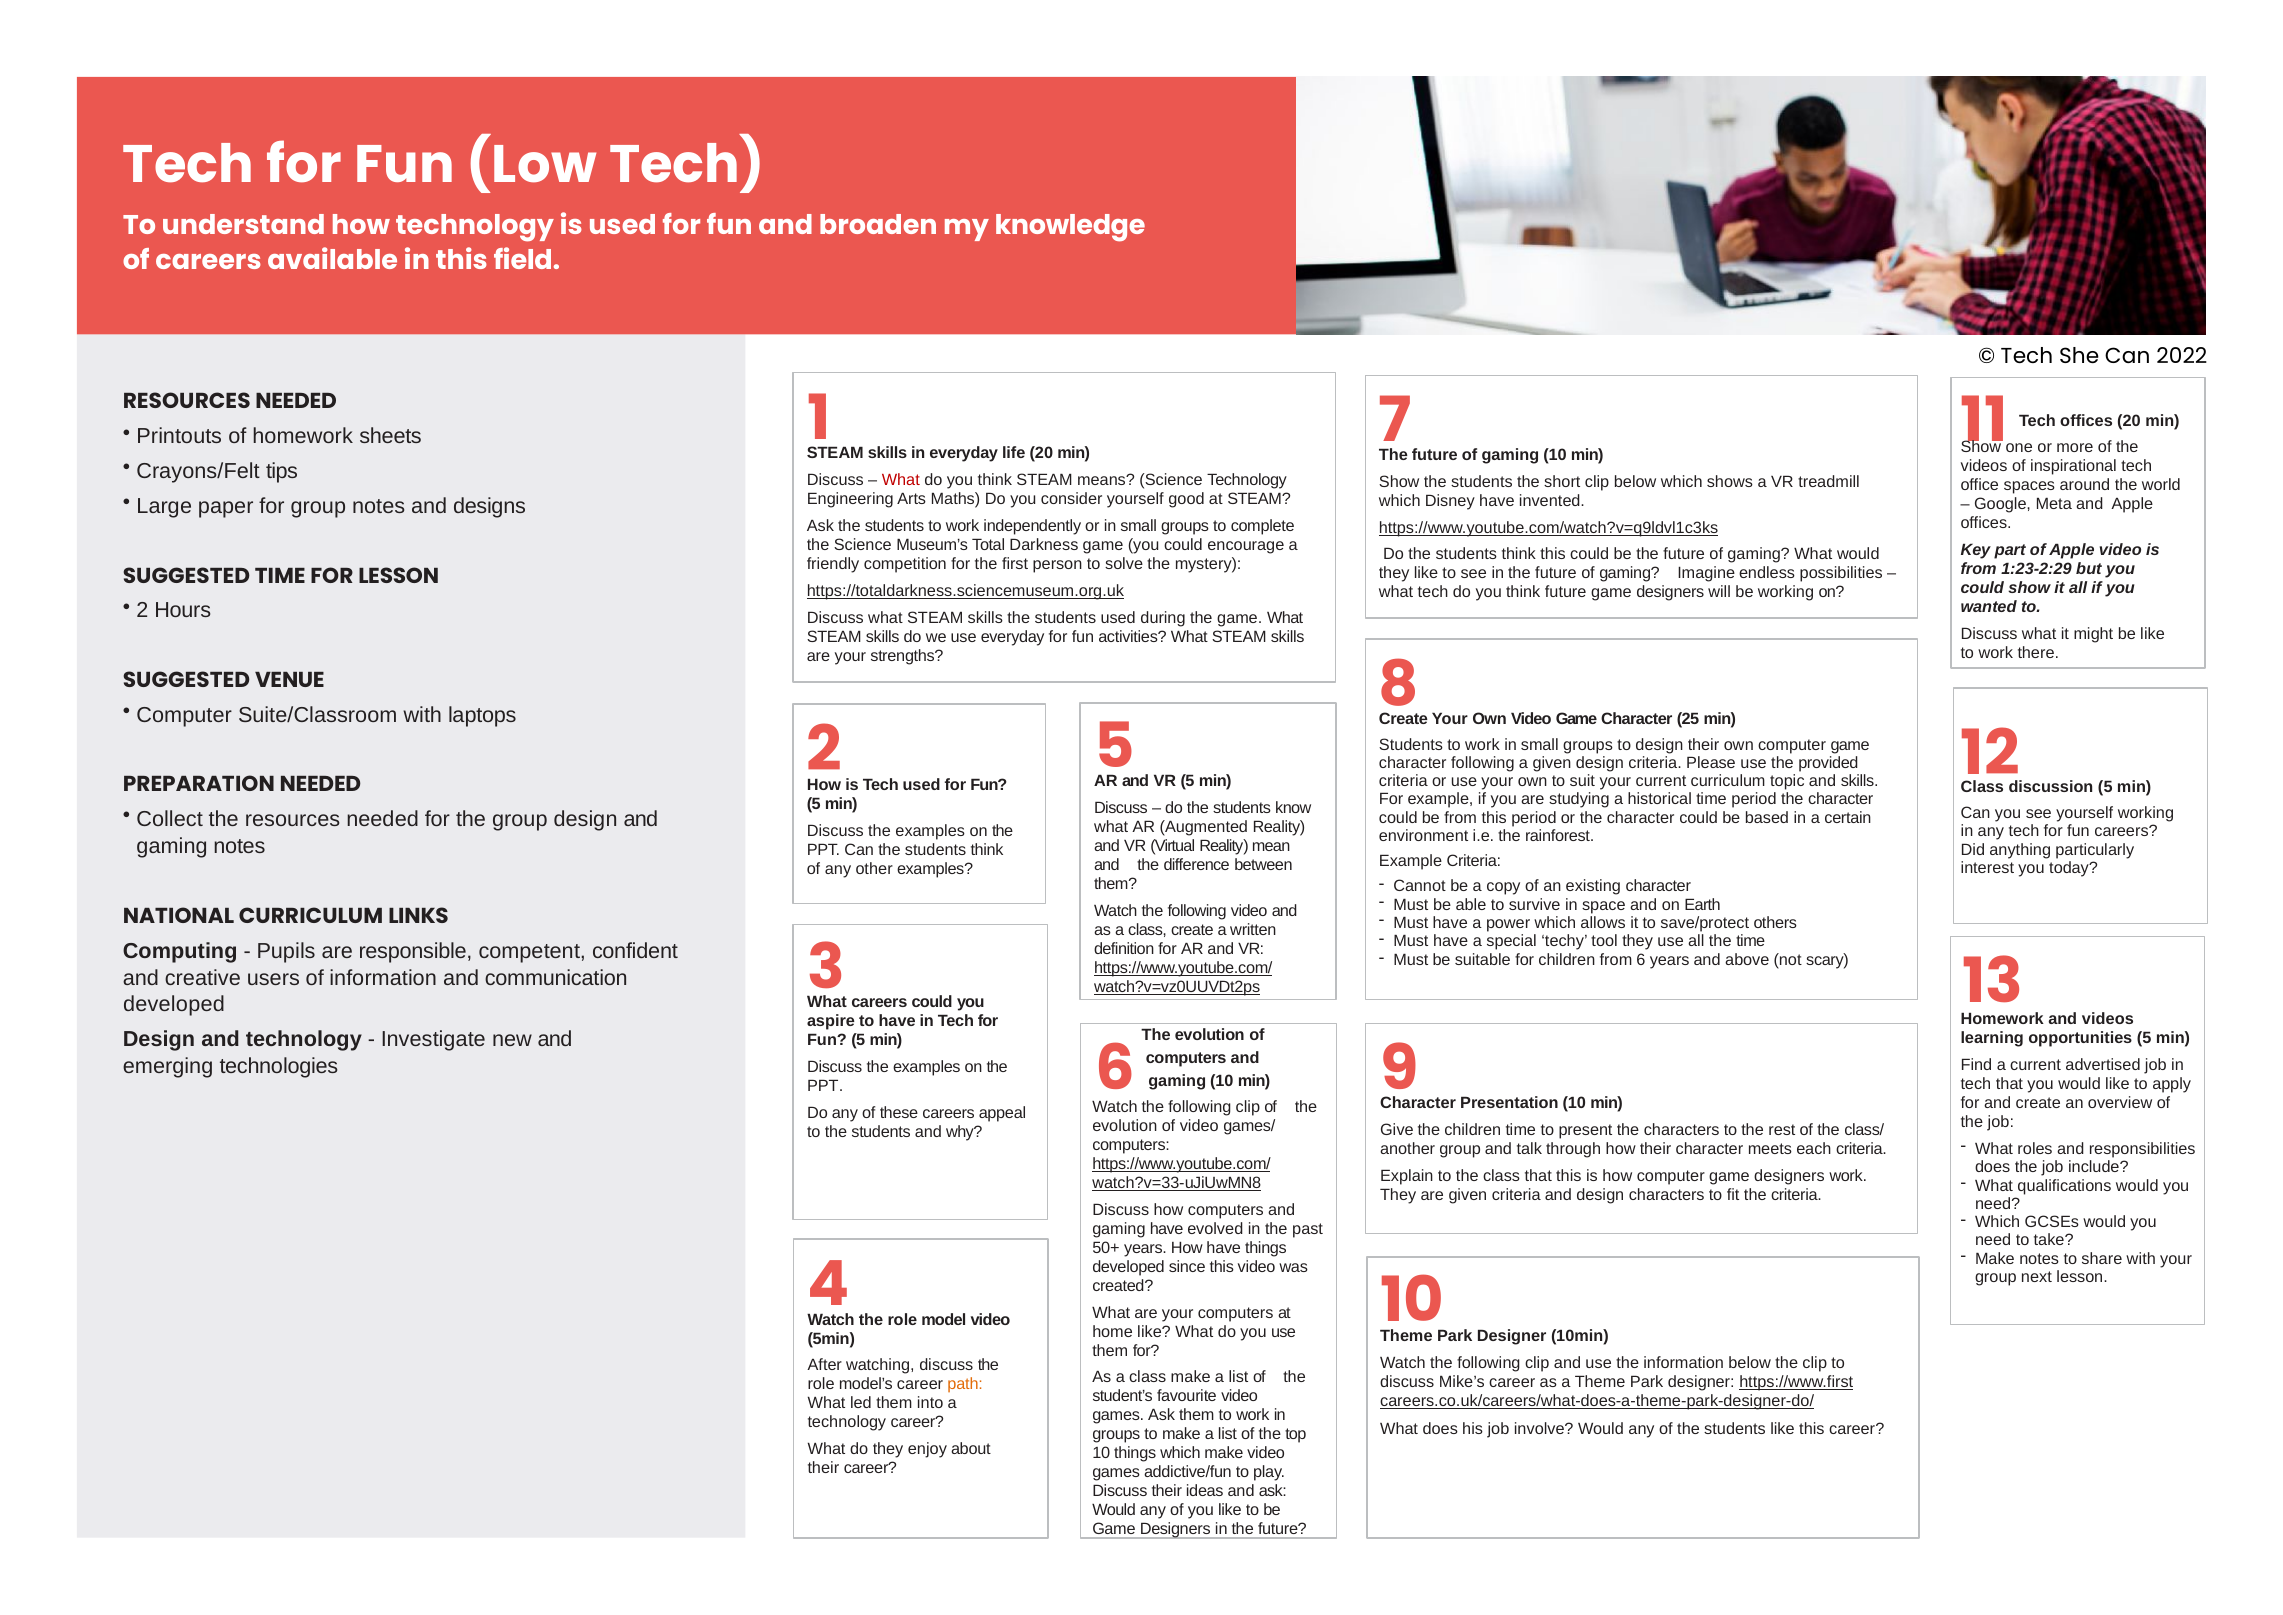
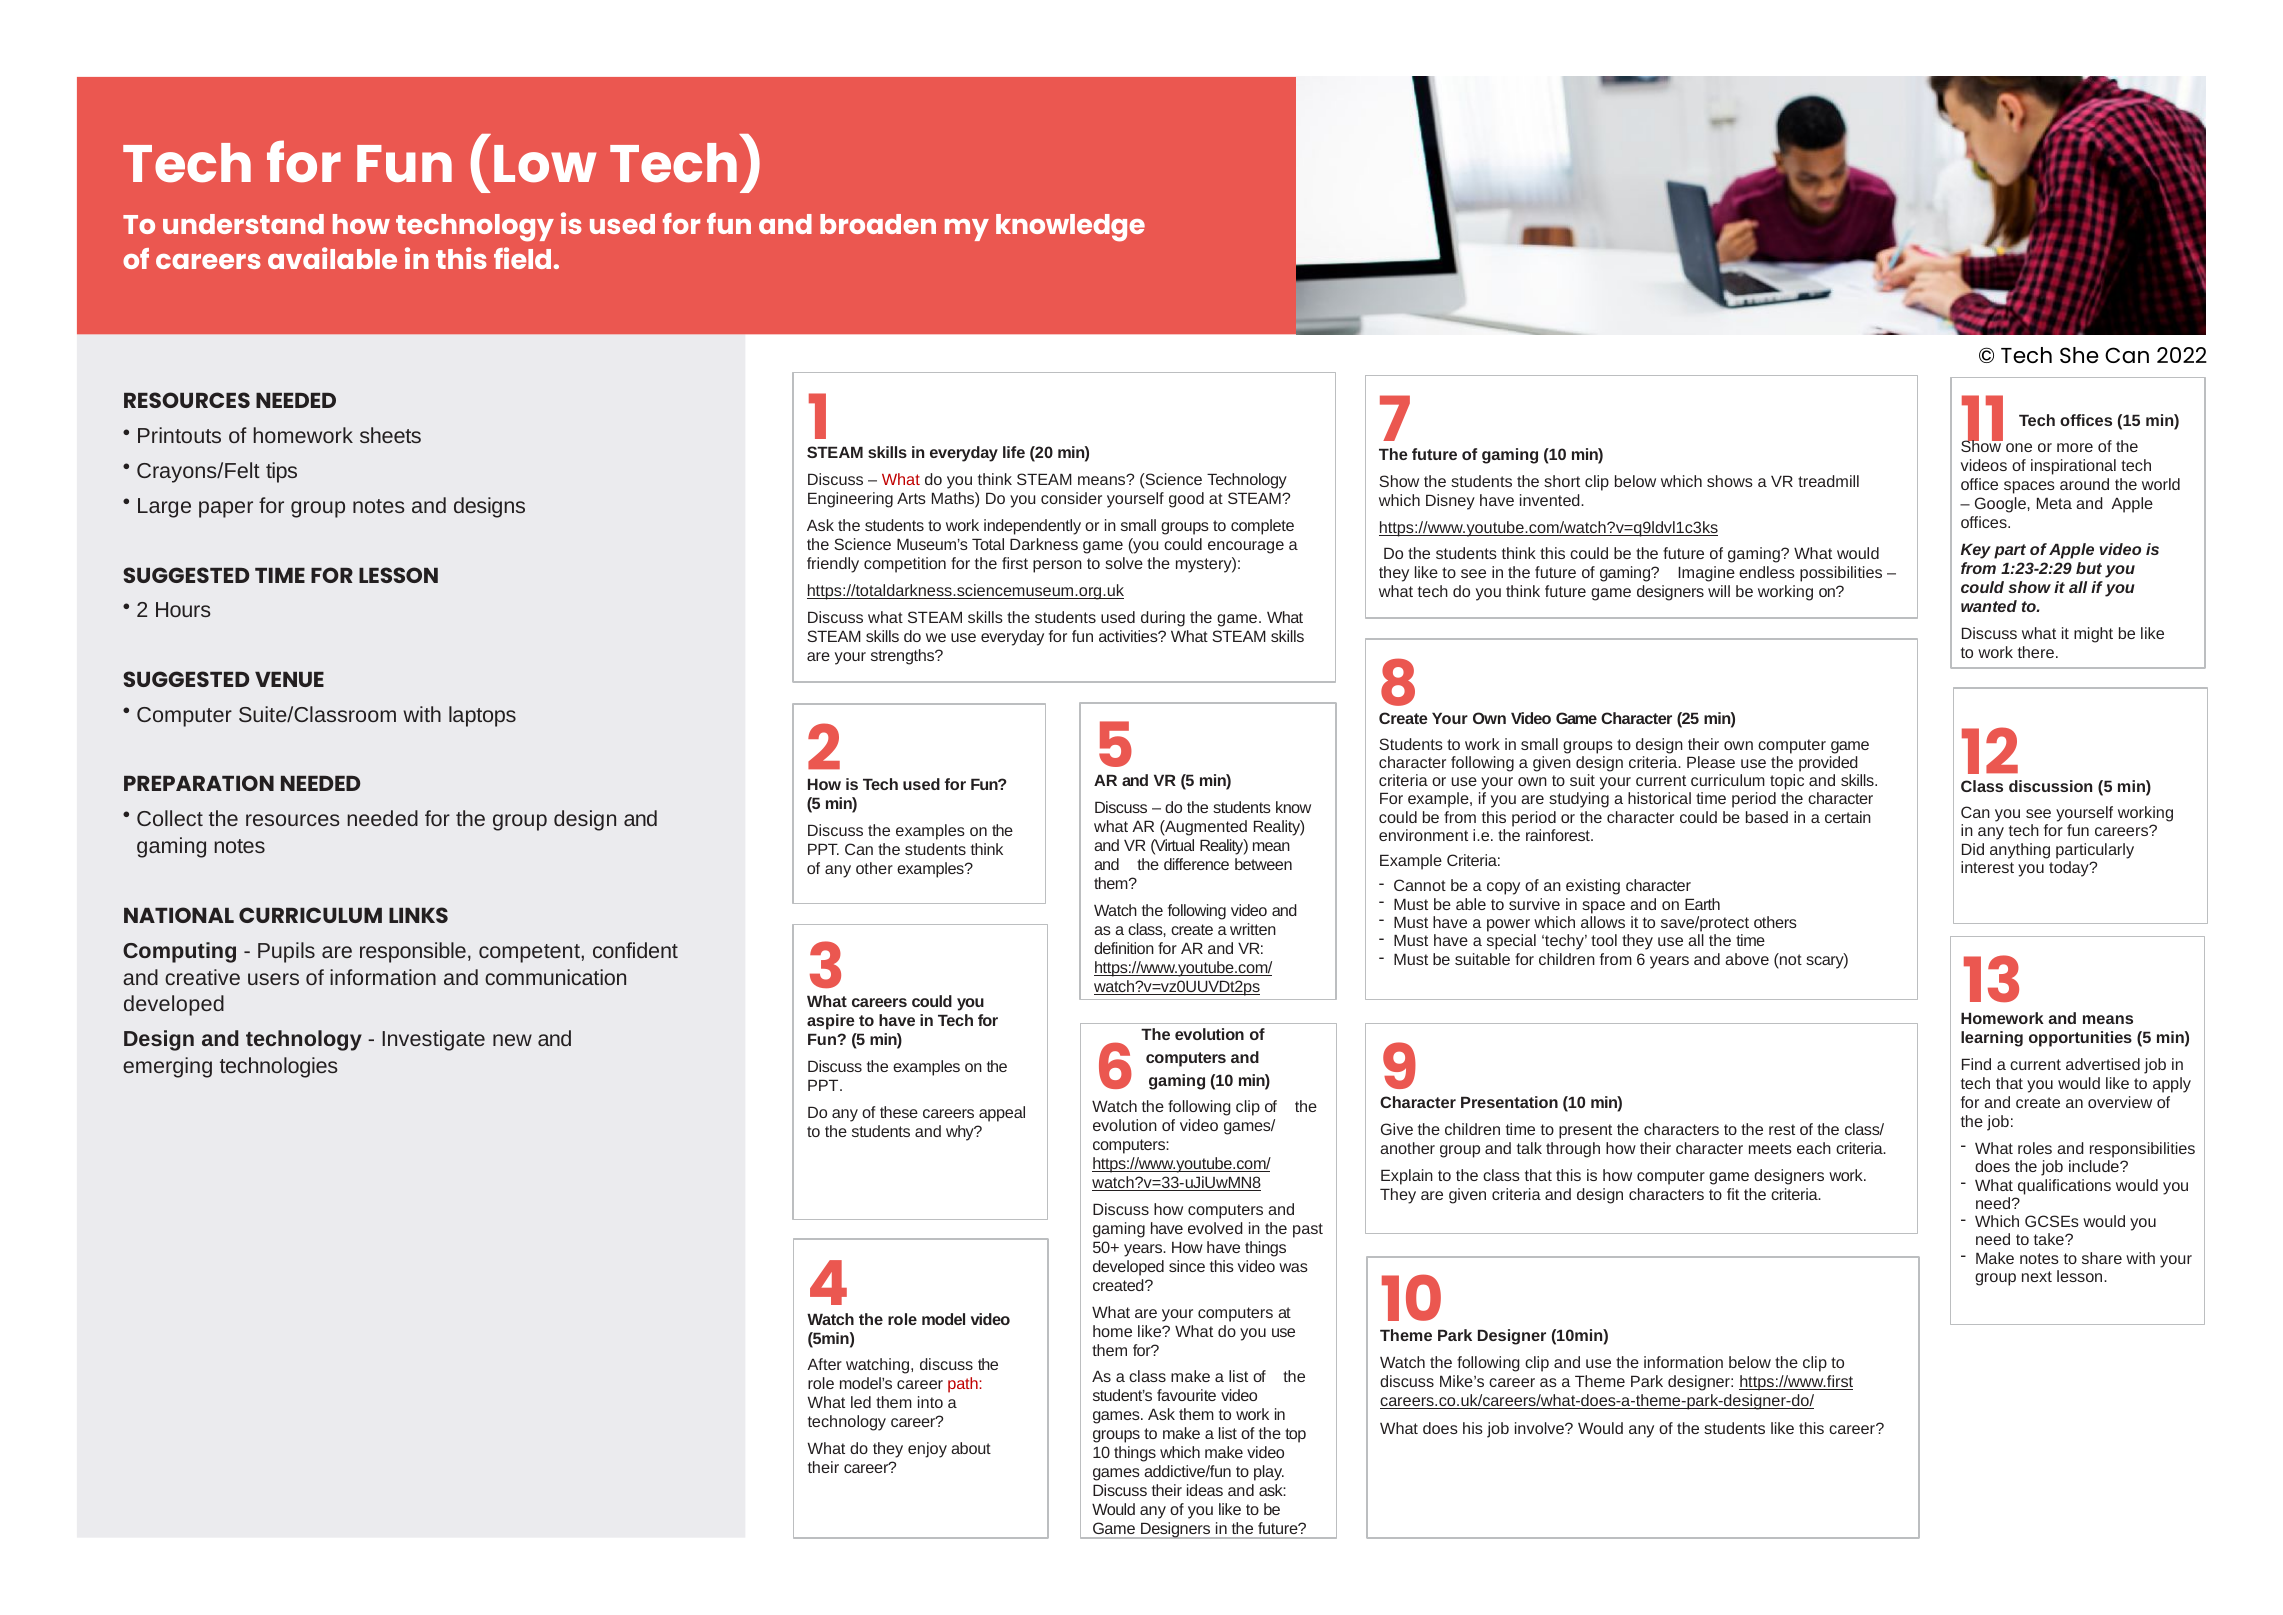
offices 20: 20 -> 15
and videos: videos -> means
path colour: orange -> red
